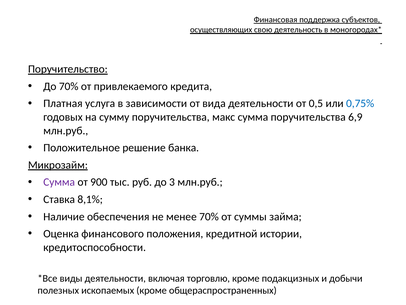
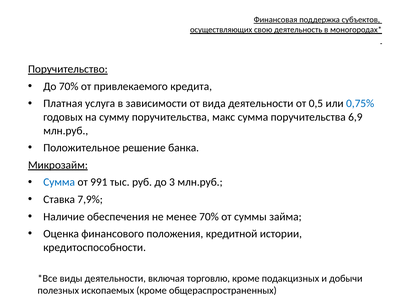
Сумма at (59, 182) colour: purple -> blue
900: 900 -> 991
8,1%: 8,1% -> 7,9%
